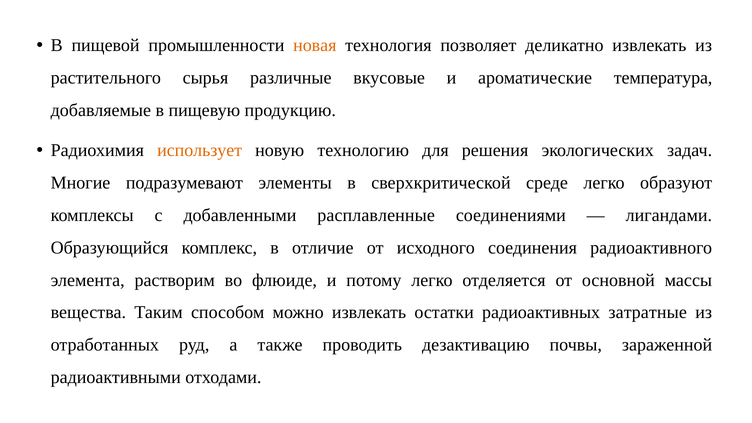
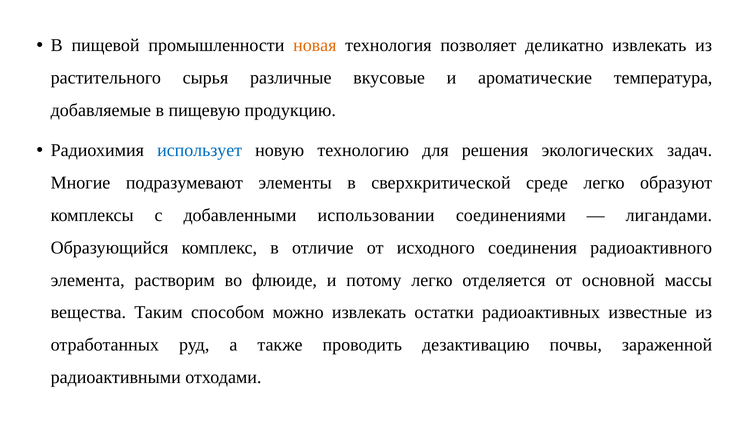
использует colour: orange -> blue
расплавленные: расплавленные -> использовании
затратные: затратные -> известные
